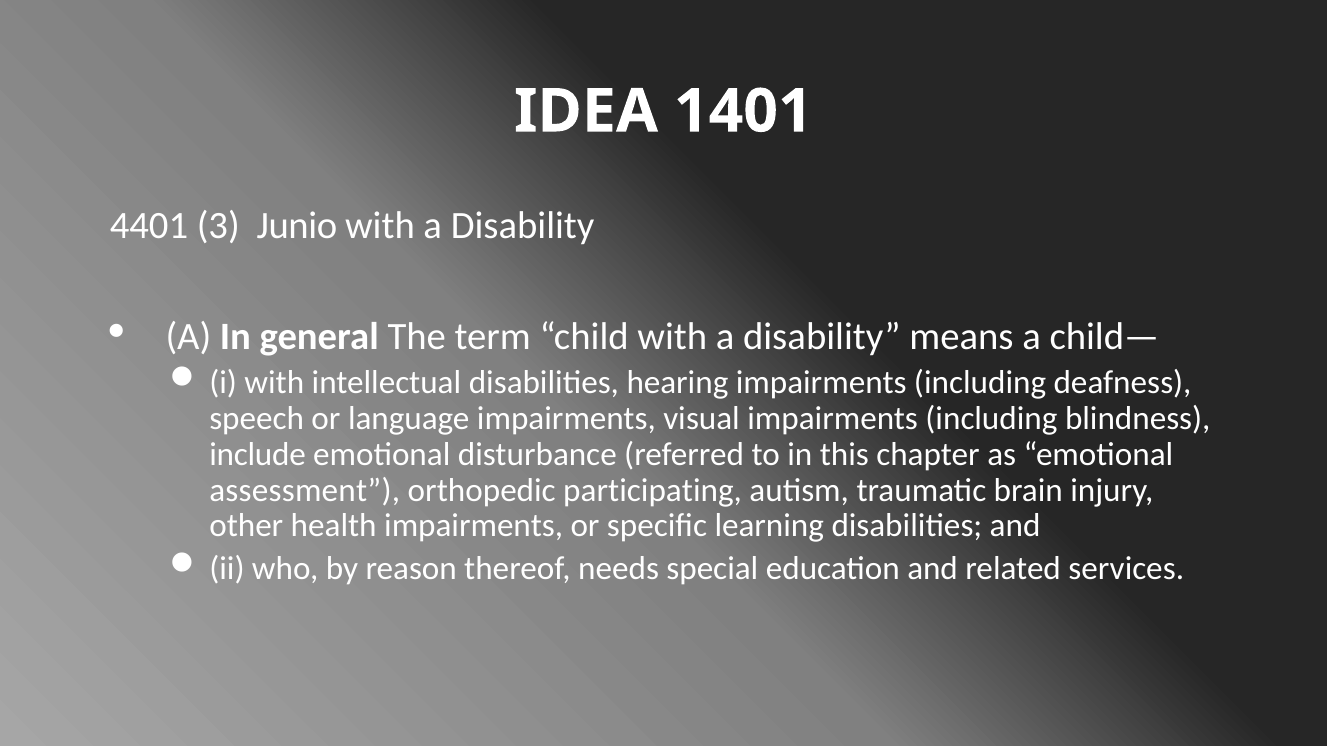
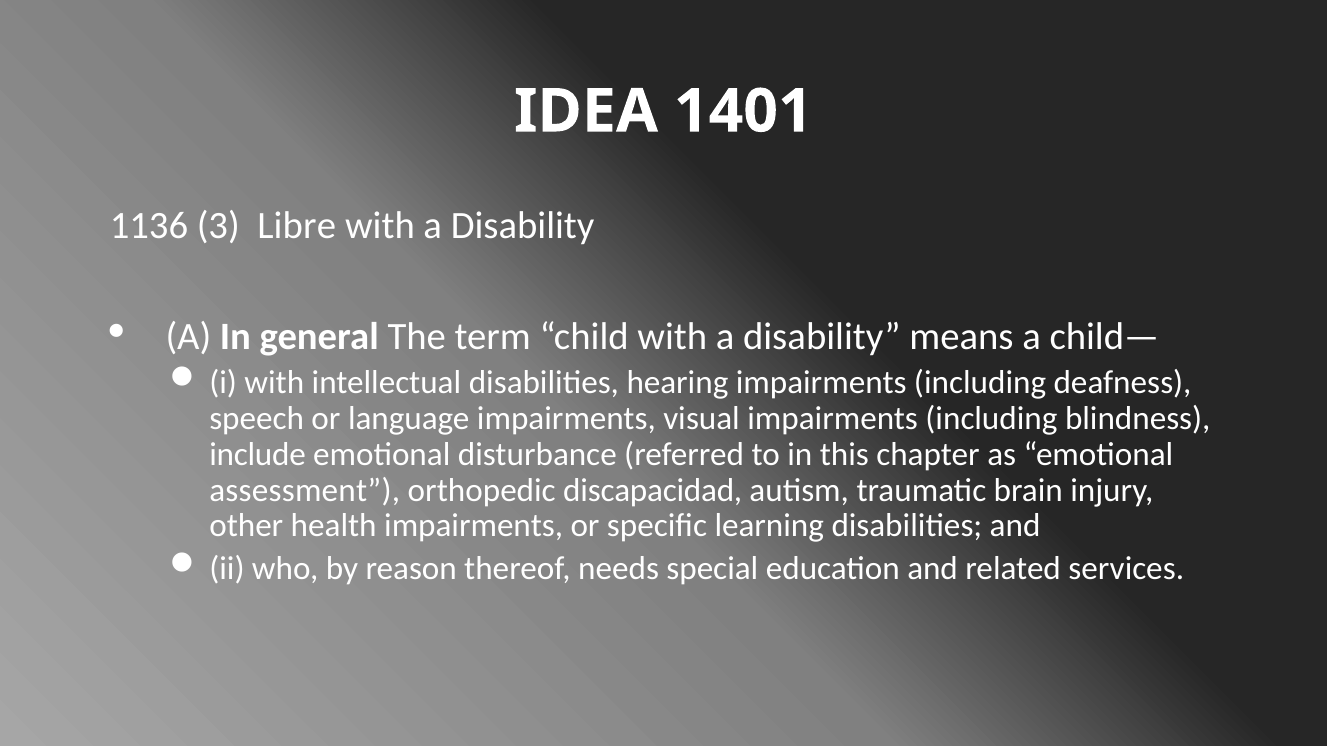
4401: 4401 -> 1136
Junio: Junio -> Libre
participating: participating -> discapacidad
